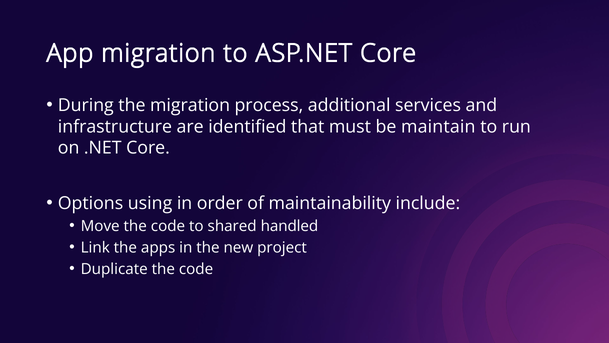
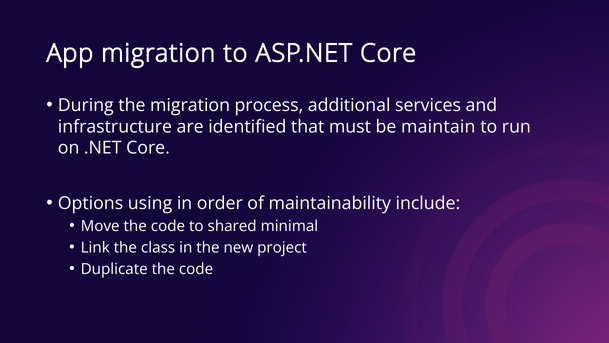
handled: handled -> minimal
apps: apps -> class
